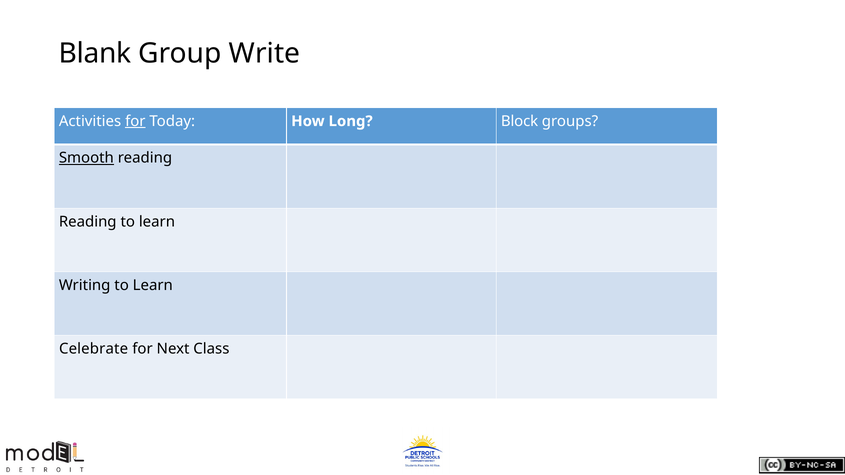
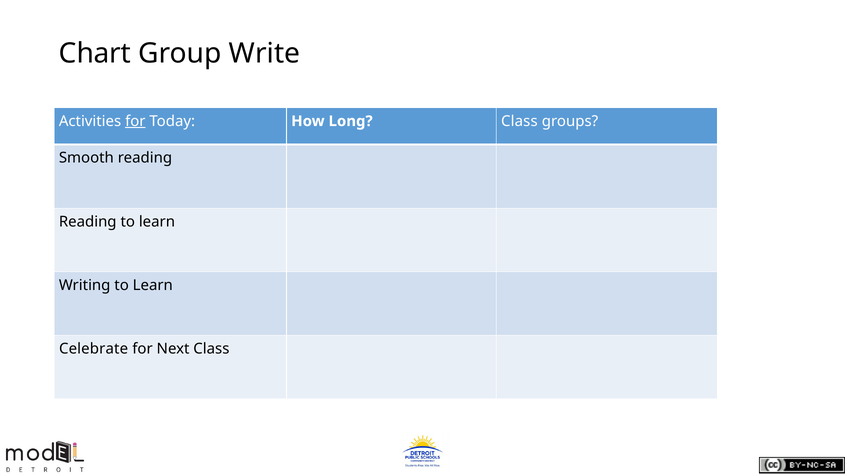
Blank: Blank -> Chart
Long Block: Block -> Class
Smooth underline: present -> none
